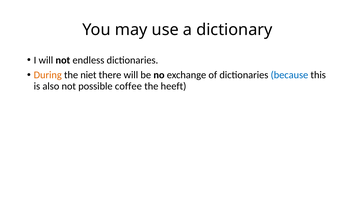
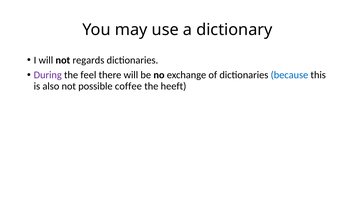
endless: endless -> regards
During colour: orange -> purple
niet: niet -> feel
